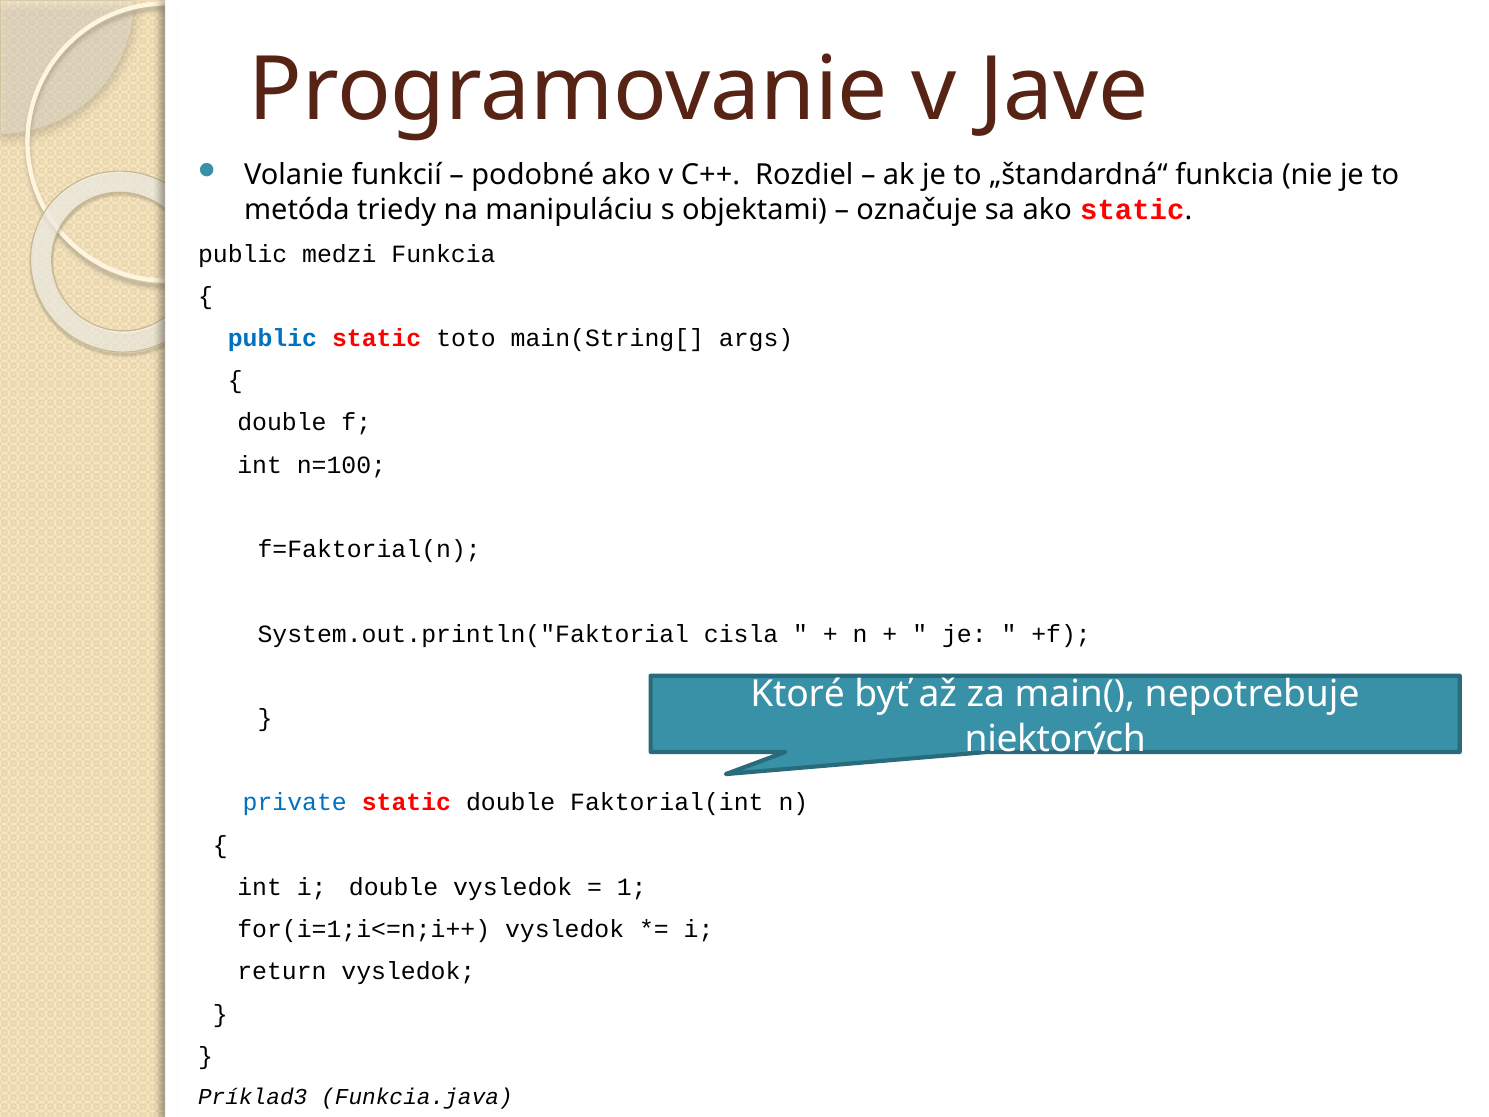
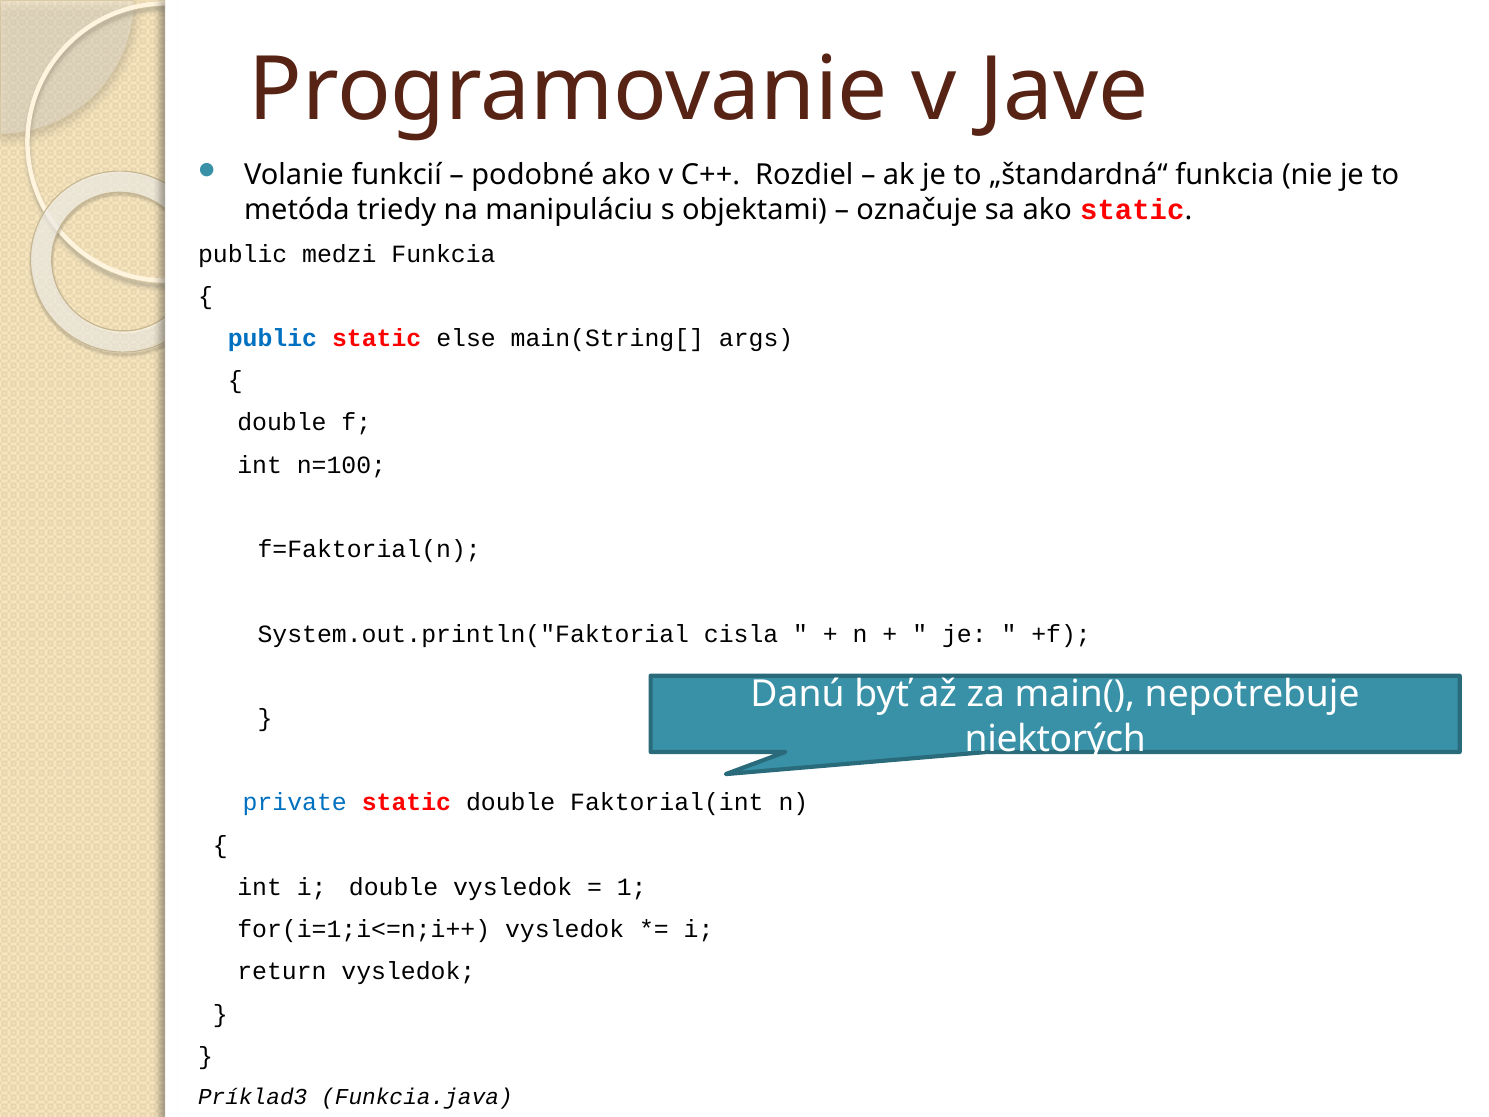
toto: toto -> else
Ktoré: Ktoré -> Danú
